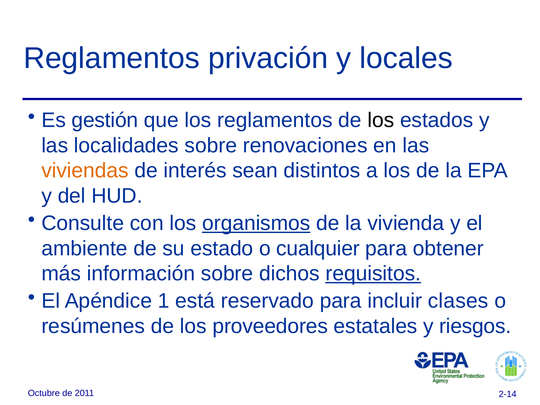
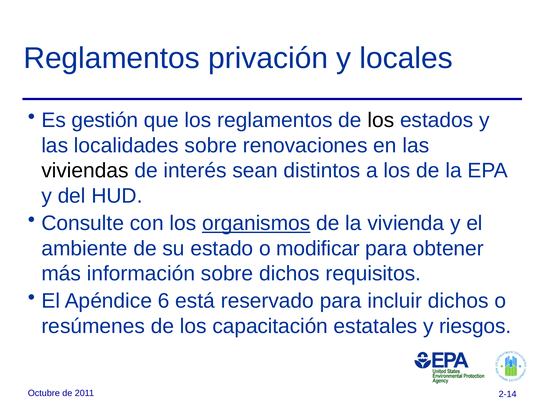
viviendas colour: orange -> black
cualquier: cualquier -> modificar
requisitos underline: present -> none
1: 1 -> 6
incluir clases: clases -> dichos
proveedores: proveedores -> capacitación
